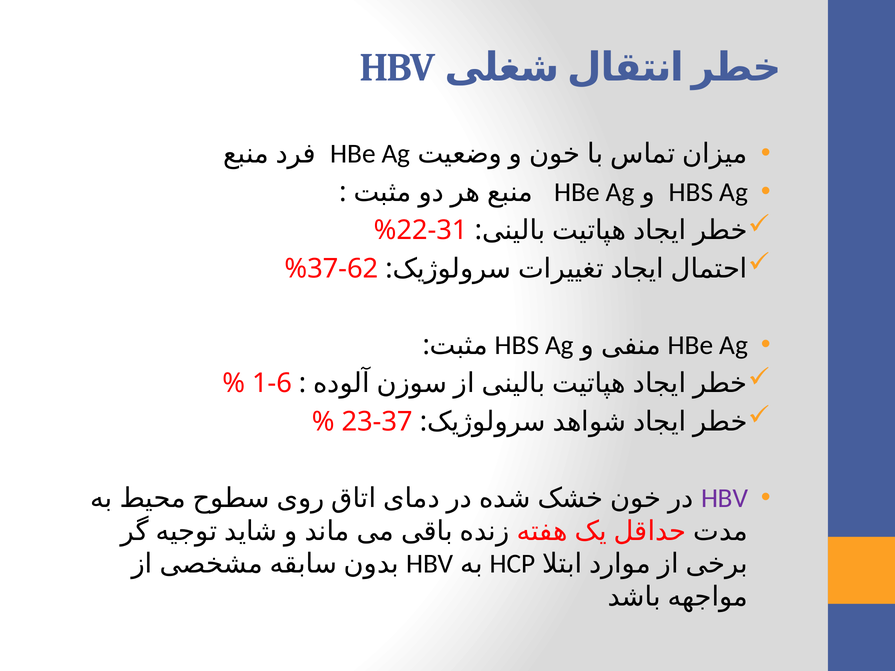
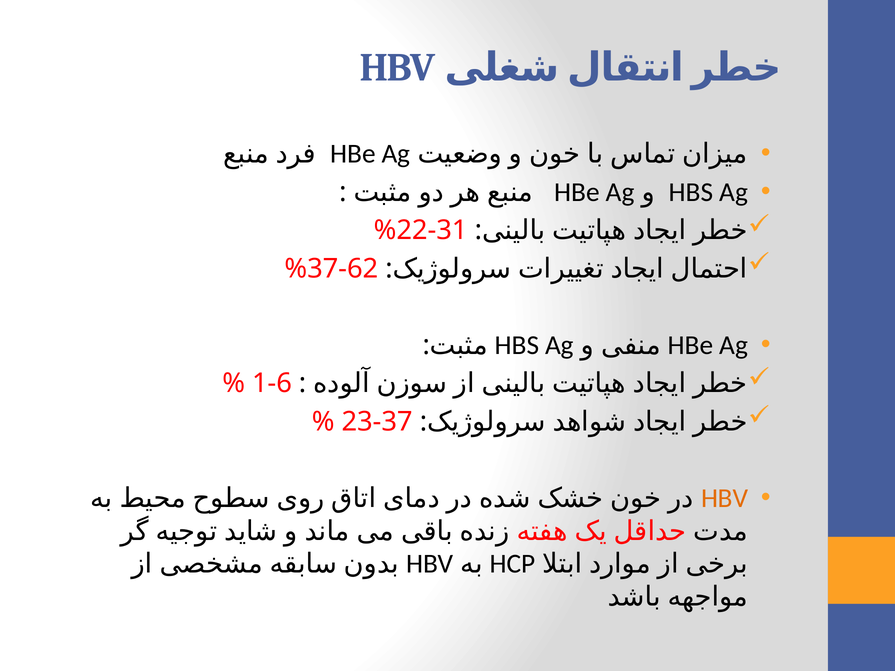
HBV at (725, 498) colour: purple -> orange
